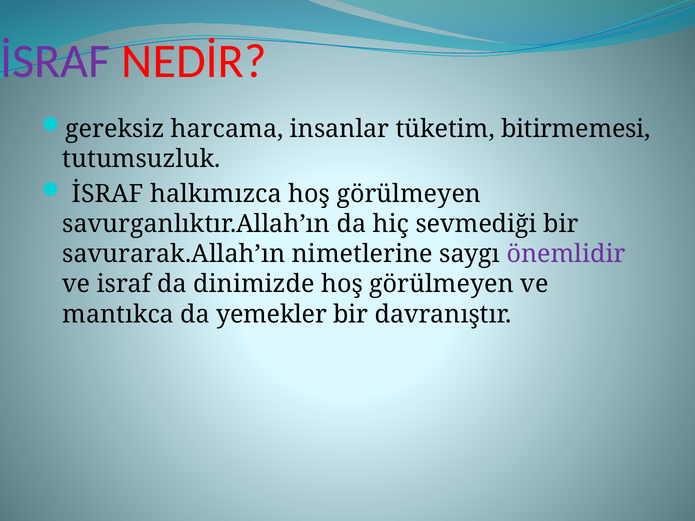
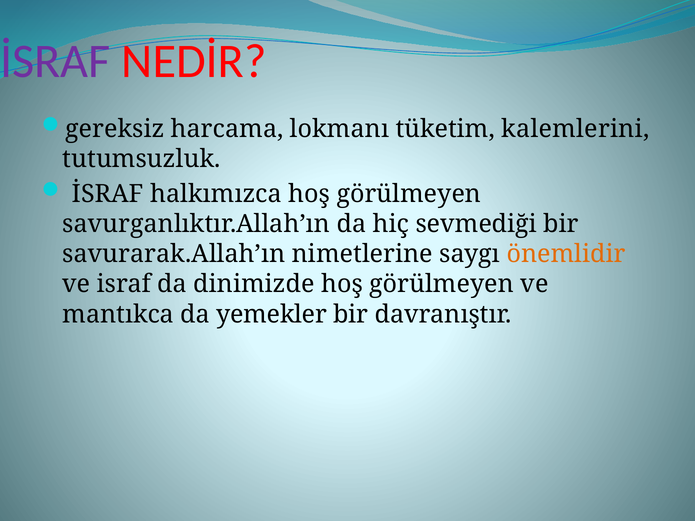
insanlar: insanlar -> lokmanı
bitirmemesi: bitirmemesi -> kalemlerini
önemlidir colour: purple -> orange
